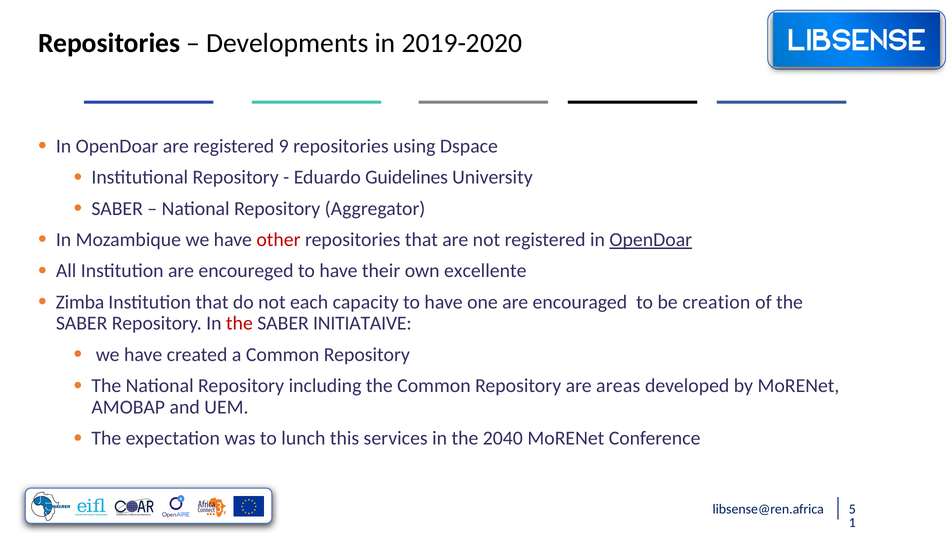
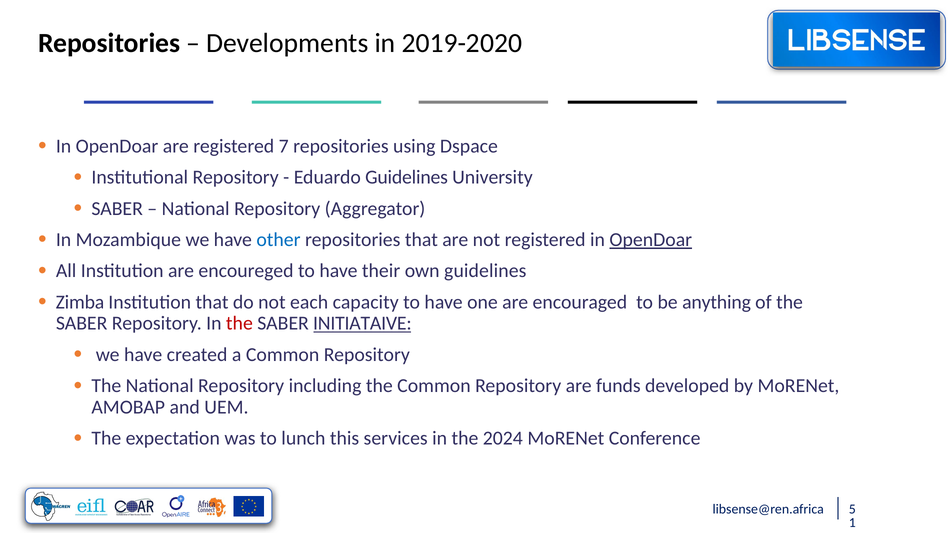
9: 9 -> 7
other colour: red -> blue
own excellente: excellente -> guidelines
creation: creation -> anything
INITIATAIVE underline: none -> present
areas: areas -> funds
2040: 2040 -> 2024
